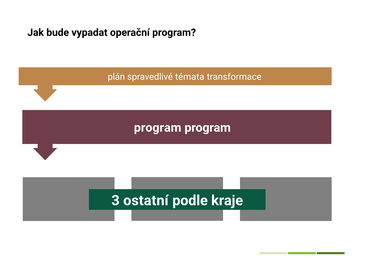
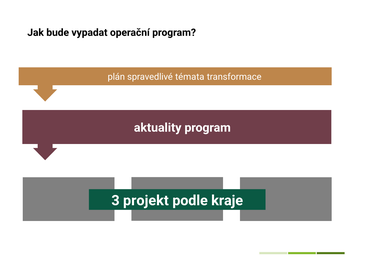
program at (158, 128): program -> aktuality
ostatní: ostatní -> projekt
